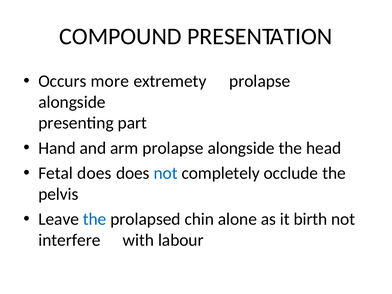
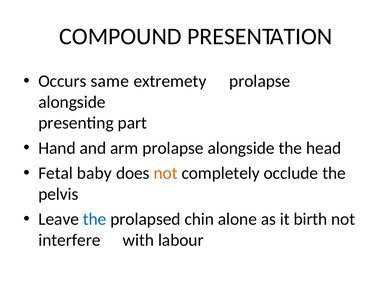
more: more -> same
Fetal does: does -> baby
not at (166, 173) colour: blue -> orange
